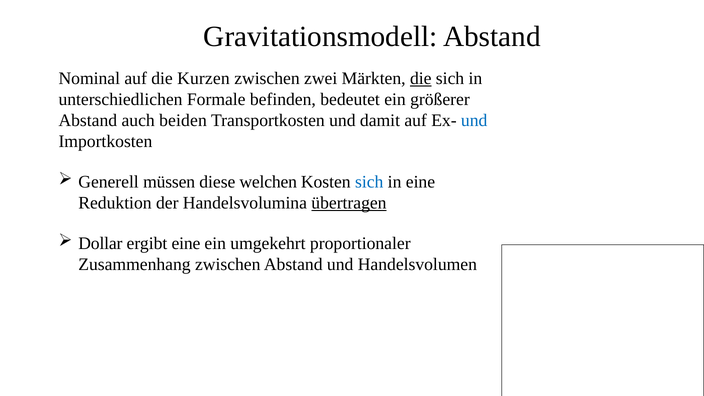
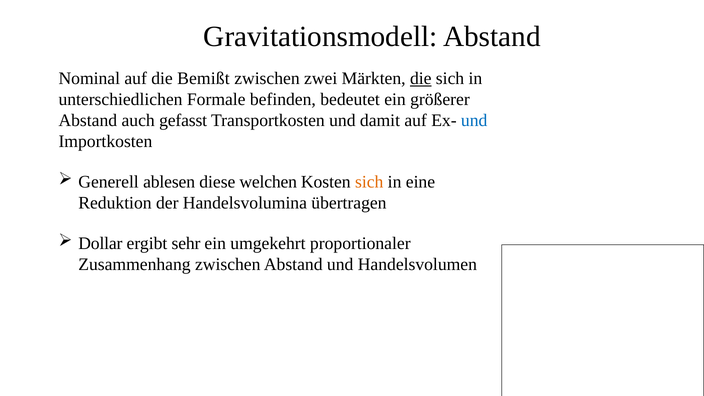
Kurzen: Kurzen -> Bemißt
beiden: beiden -> gefasst
müssen: müssen -> ablesen
sich at (369, 182) colour: blue -> orange
übertragen underline: present -> none
ergibt eine: eine -> sehr
